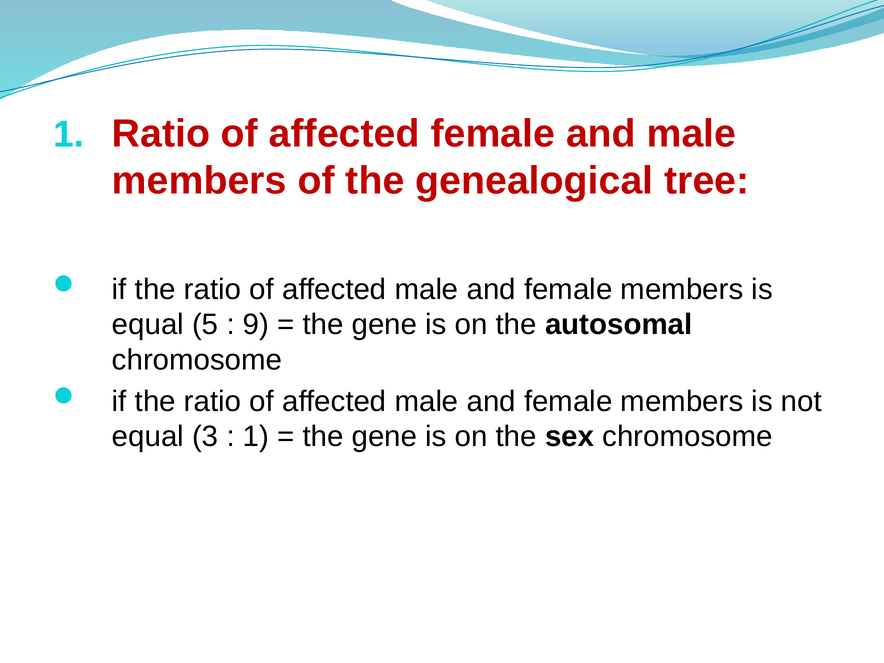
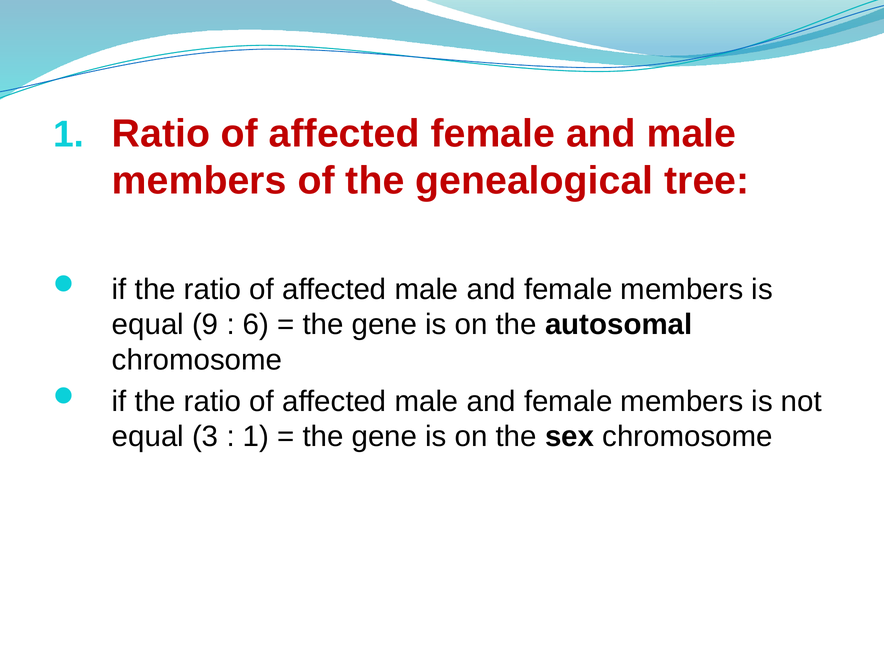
5: 5 -> 9
9: 9 -> 6
